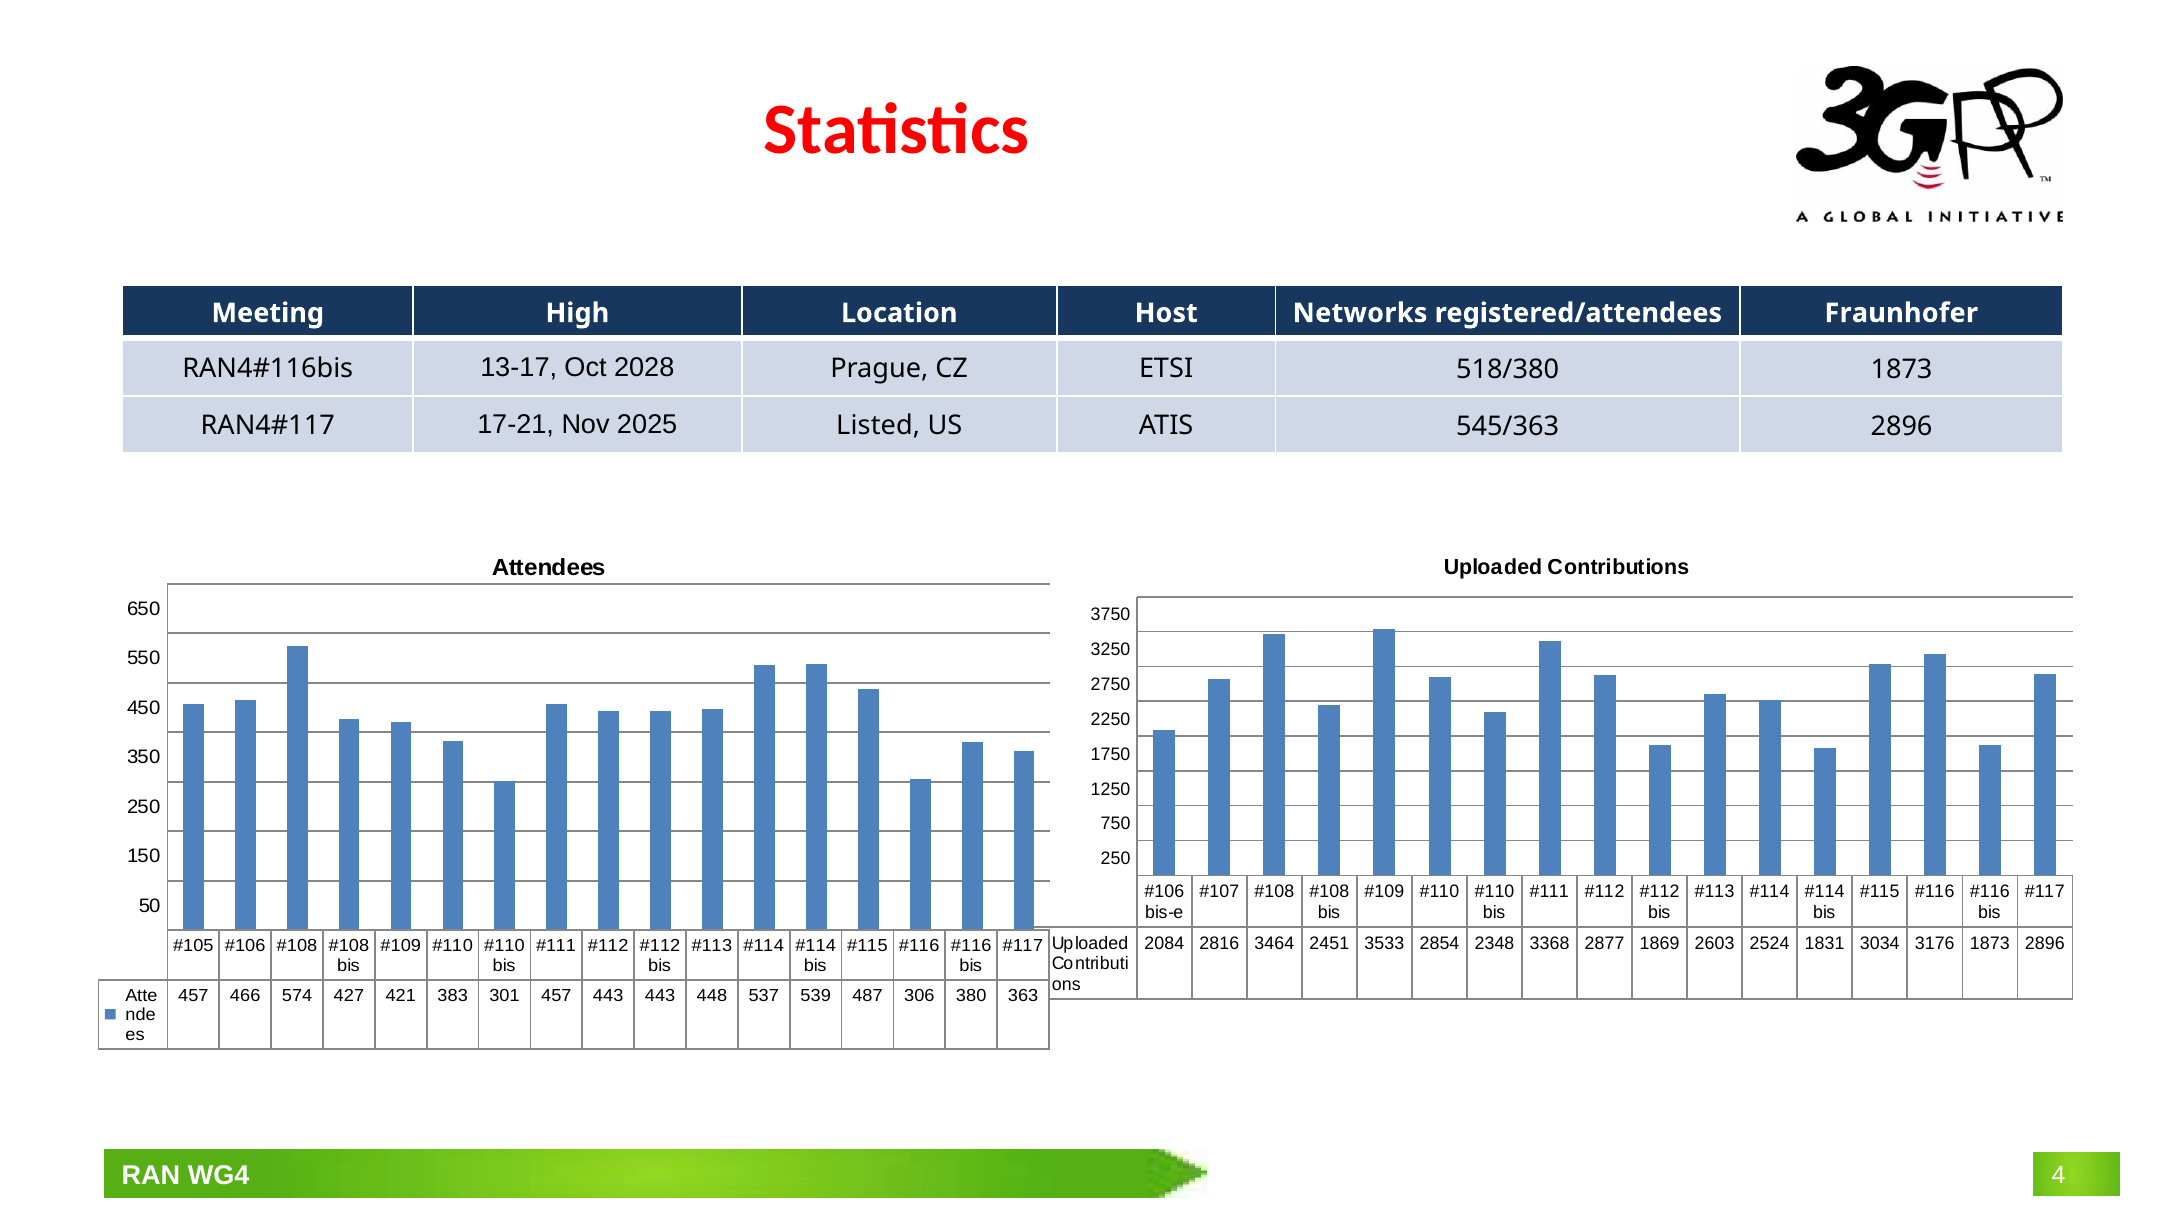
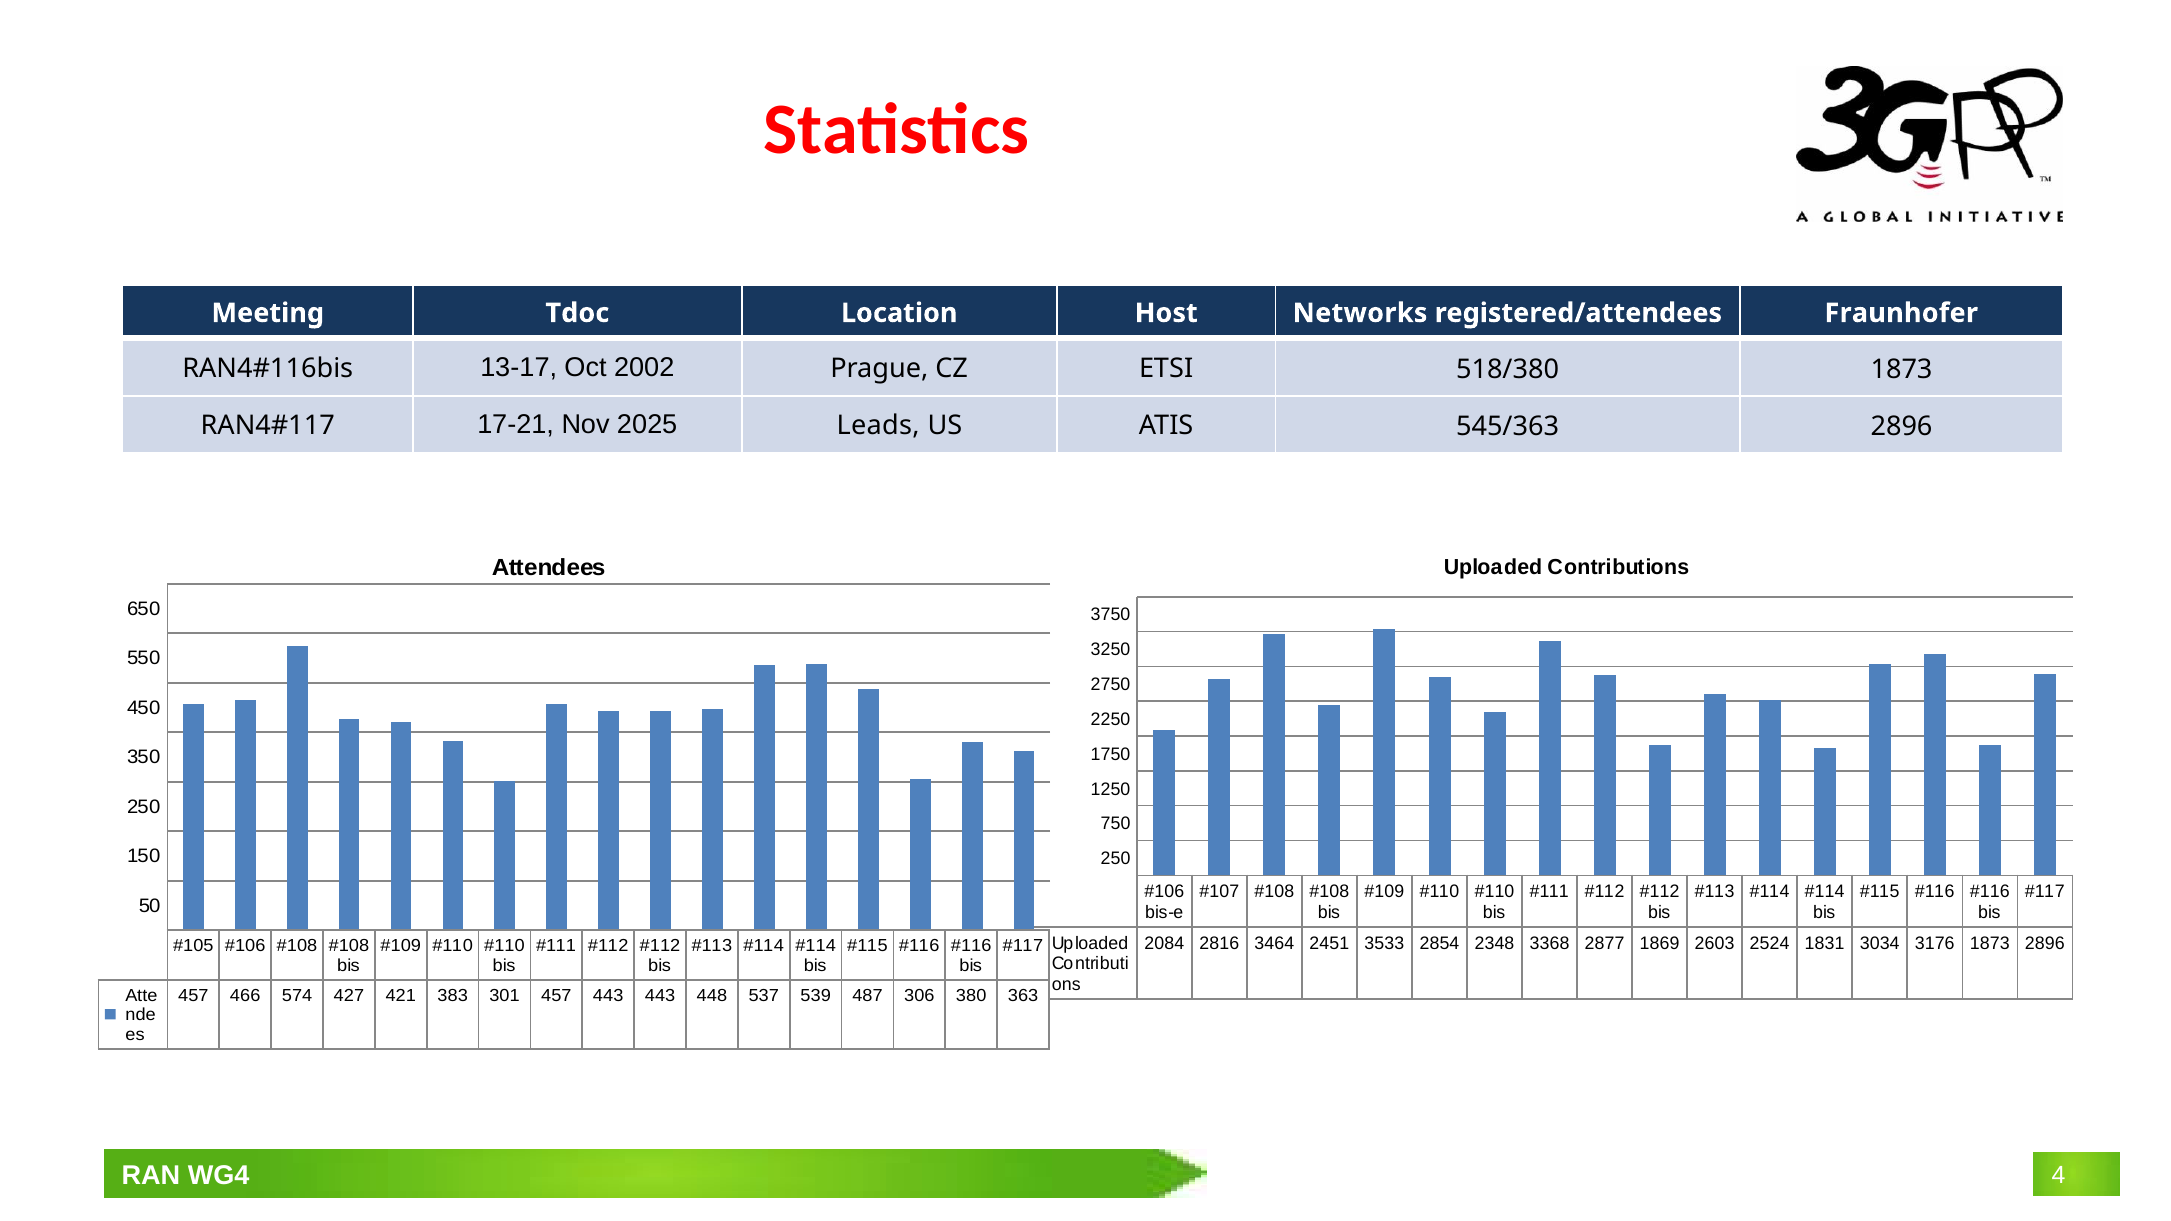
High: High -> Tdoc
2028: 2028 -> 2002
Listed: Listed -> Leads
